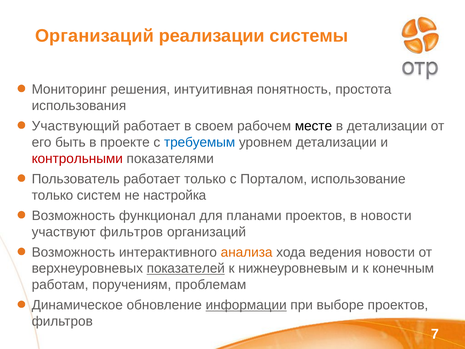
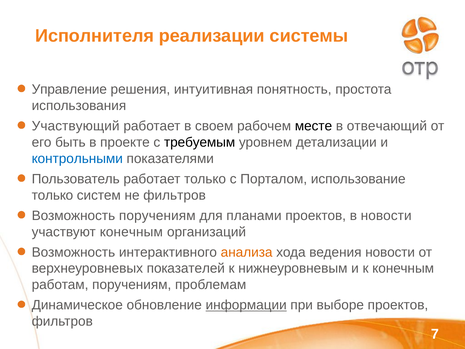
Организаций at (94, 36): Организаций -> Исполнителя
Мониторинг: Мониторинг -> Управление
в детализации: детализации -> отвечающий
требуемым colour: blue -> black
контрольными colour: red -> blue
не настройка: настройка -> фильтров
Возможность функционал: функционал -> поручениям
участвуют фильтров: фильтров -> конечным
показателей underline: present -> none
